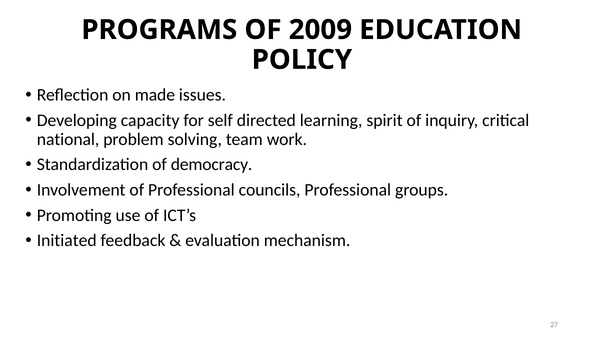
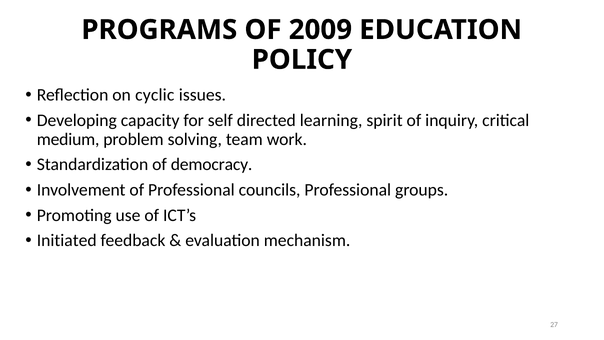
made: made -> cyclic
national: national -> medium
